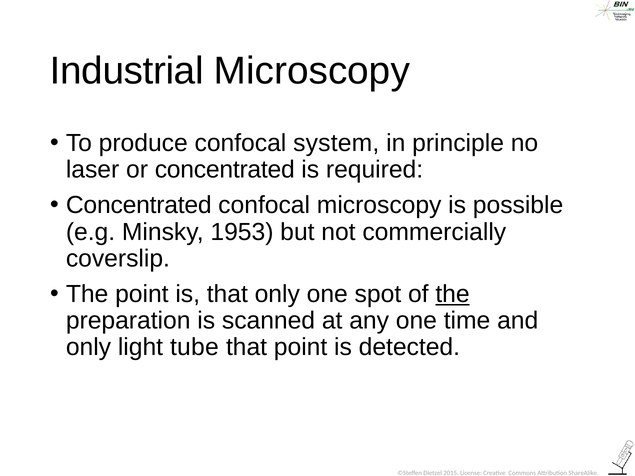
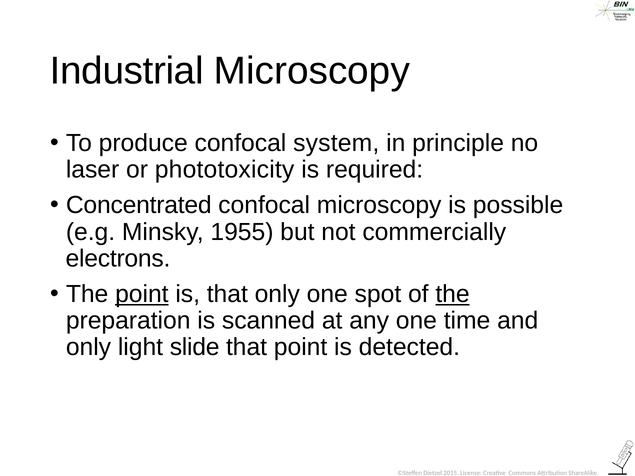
or concentrated: concentrated -> phototoxicity
1953: 1953 -> 1955
coverslip: coverslip -> electrons
point at (142, 294) underline: none -> present
tube: tube -> slide
